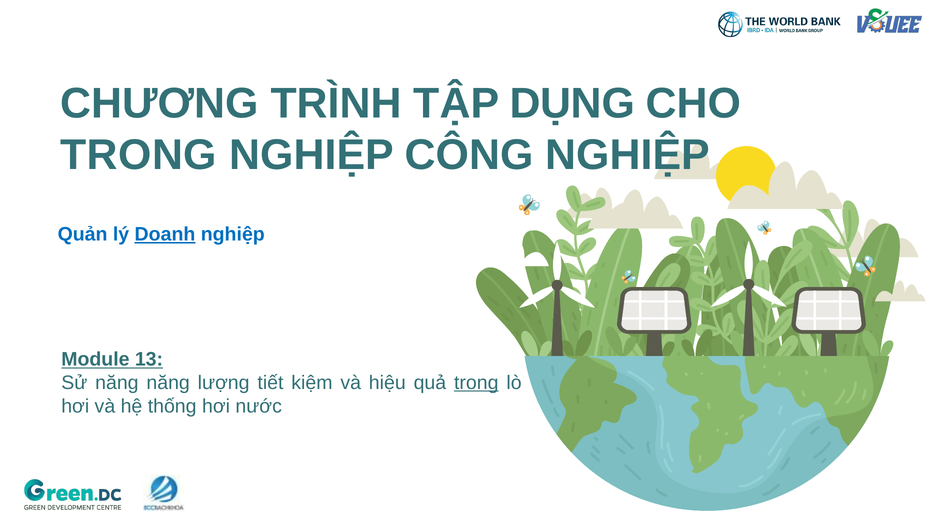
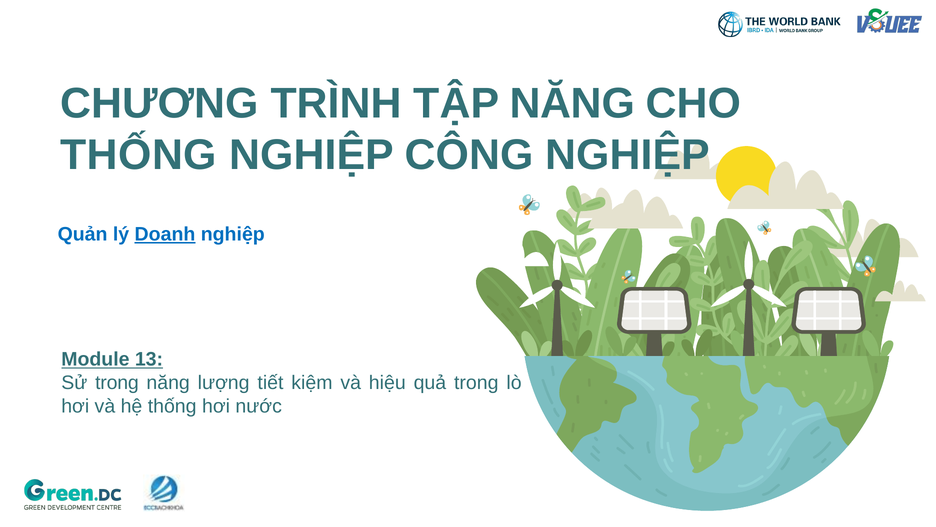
TẬP DỤNG: DỤNG -> NĂNG
TRONG at (139, 155): TRONG -> THỐNG
Sử năng: năng -> trong
trong at (476, 382) underline: present -> none
